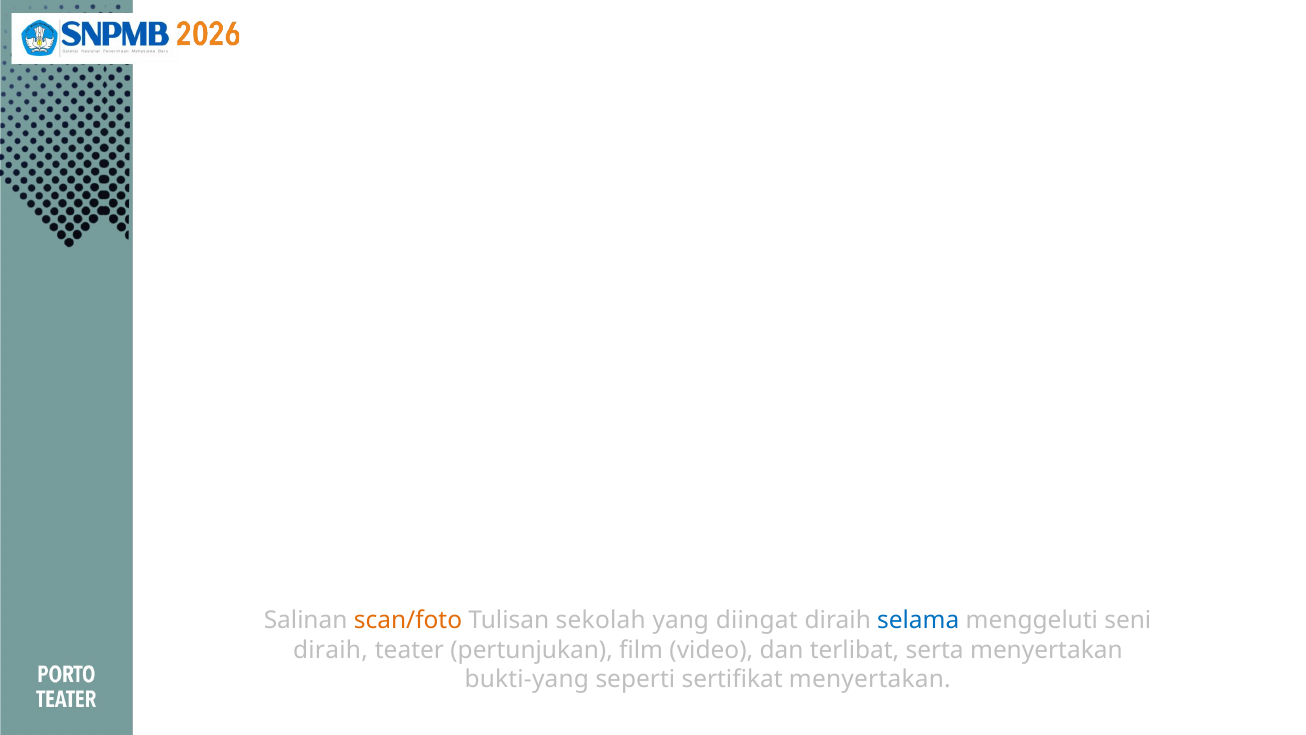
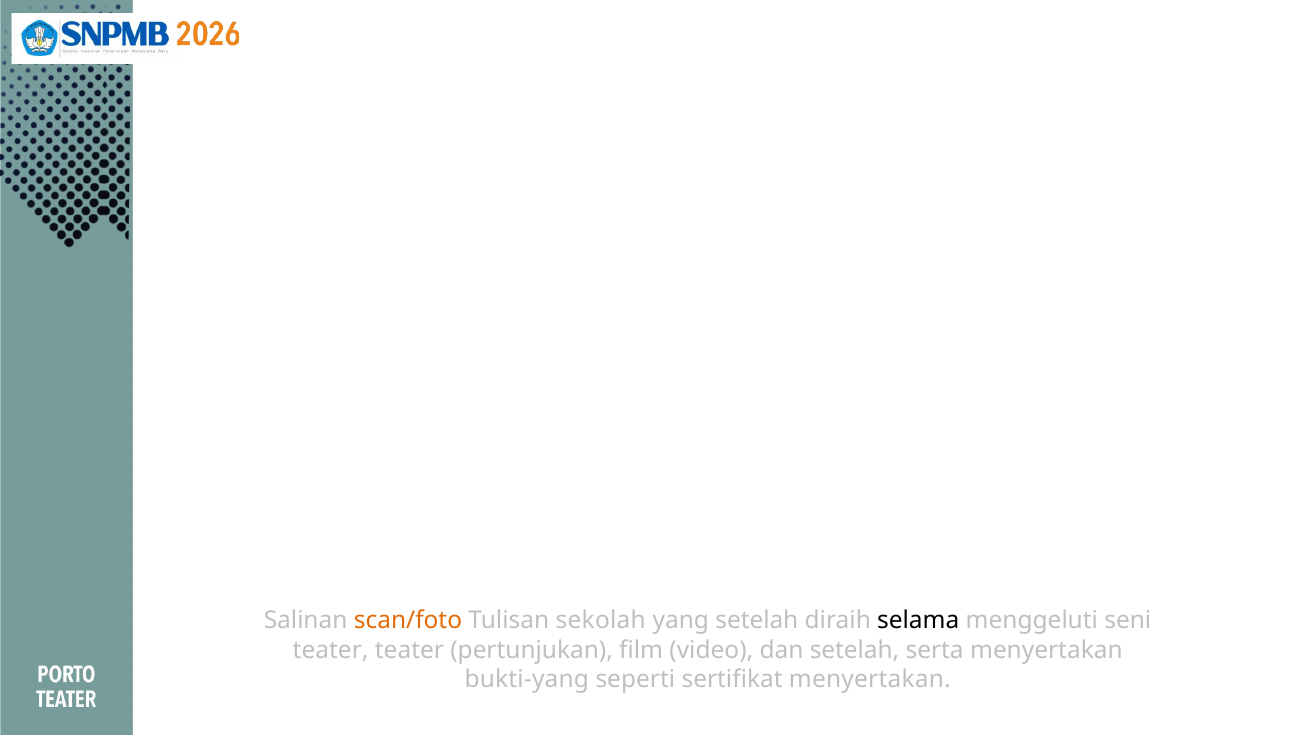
yang diingat: diingat -> setelah
selama colour: blue -> black
diraih at (330, 650): diraih -> teater
dan terlibat: terlibat -> setelah
